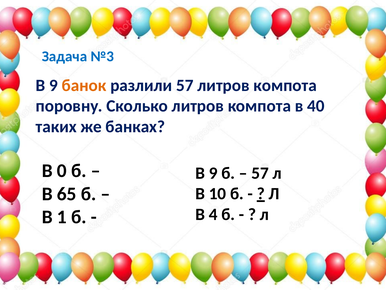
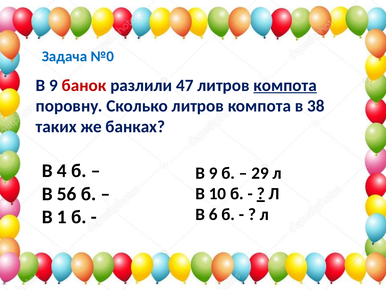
№3: №3 -> №0
банок colour: orange -> red
разлили 57: 57 -> 47
компота at (285, 85) underline: none -> present
40: 40 -> 38
0: 0 -> 4
57 at (260, 173): 57 -> 29
65: 65 -> 56
4: 4 -> 6
